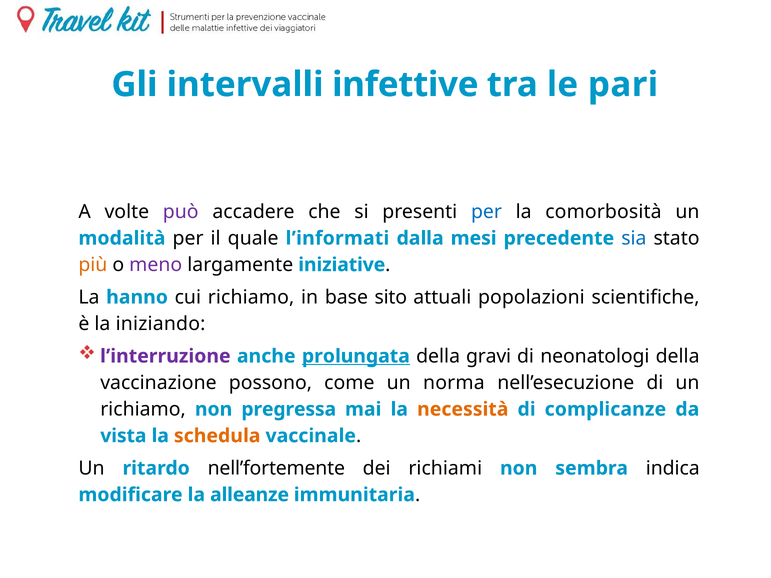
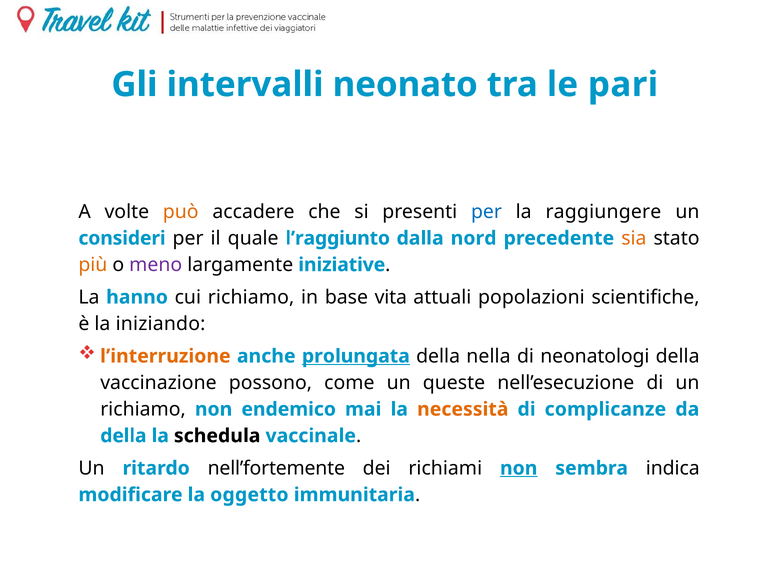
infettive: infettive -> neonato
può colour: purple -> orange
comorbosità: comorbosità -> raggiungere
modalità: modalità -> consideri
l’informati: l’informati -> l’raggiunto
mesi: mesi -> nord
sia colour: blue -> orange
sito: sito -> vita
l’interruzione colour: purple -> orange
gravi: gravi -> nella
norma: norma -> queste
pregressa: pregressa -> endemico
vista at (123, 436): vista -> della
schedula colour: orange -> black
non at (519, 468) underline: none -> present
alleanze: alleanze -> oggetto
